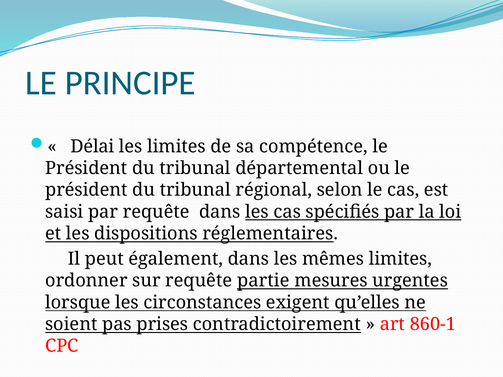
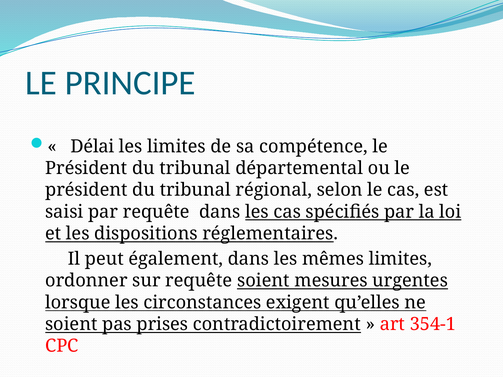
requête partie: partie -> soient
860-1: 860-1 -> 354-1
